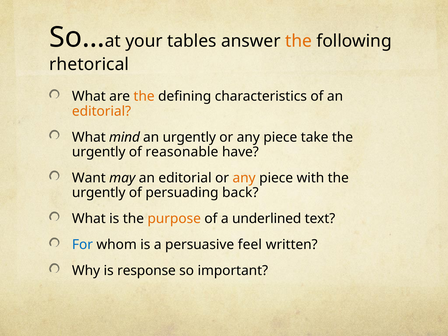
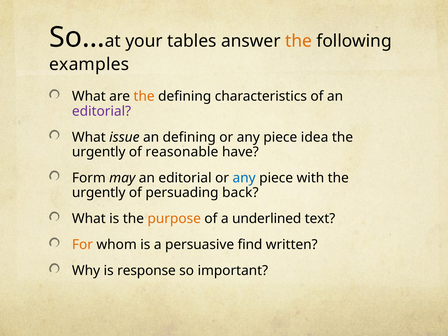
rhetorical: rhetorical -> examples
editorial at (102, 111) colour: orange -> purple
mind: mind -> issue
an urgently: urgently -> defining
take: take -> idea
Want: Want -> Form
any at (244, 178) colour: orange -> blue
For colour: blue -> orange
feel: feel -> find
